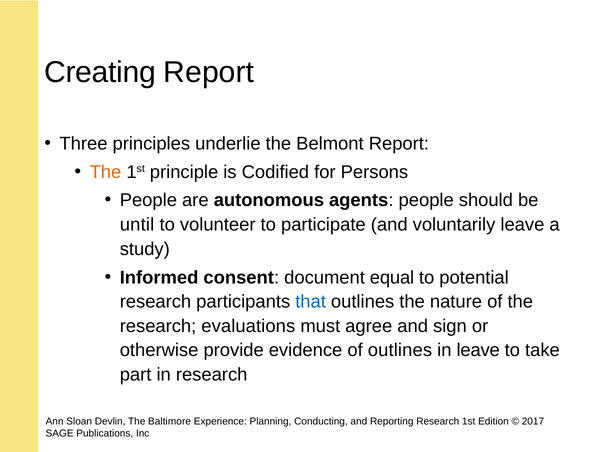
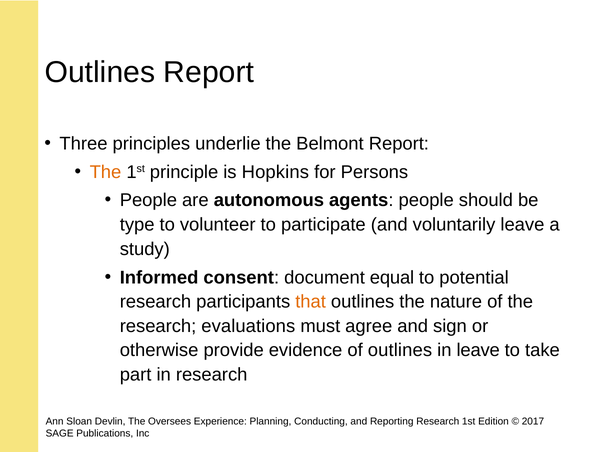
Creating at (100, 72): Creating -> Outlines
Codified: Codified -> Hopkins
until: until -> type
that colour: blue -> orange
Baltimore: Baltimore -> Oversees
